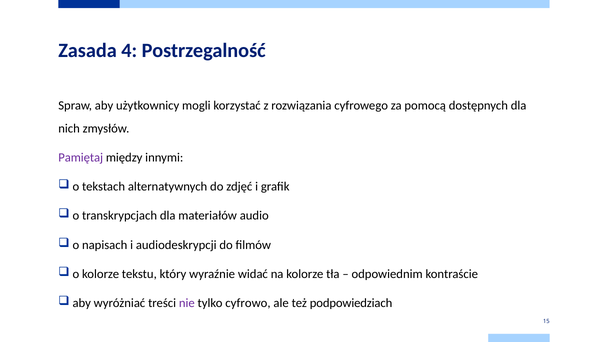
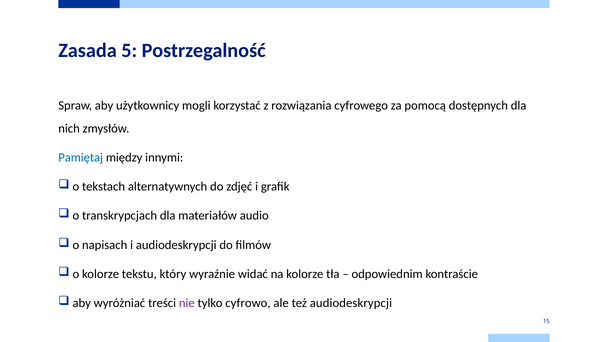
4: 4 -> 5
Pamiętaj colour: purple -> blue
też podpowiedziach: podpowiedziach -> audiodeskrypcji
